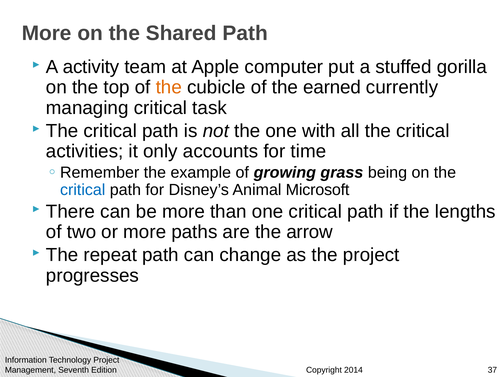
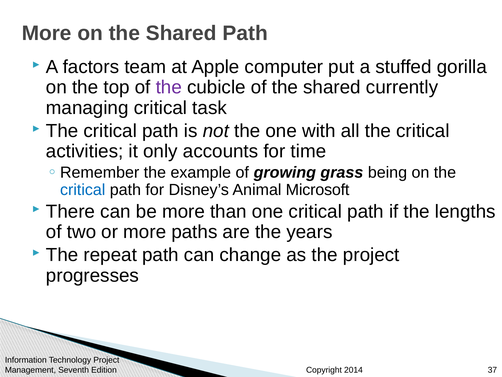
activity: activity -> factors
the at (169, 87) colour: orange -> purple
of the earned: earned -> shared
arrow: arrow -> years
